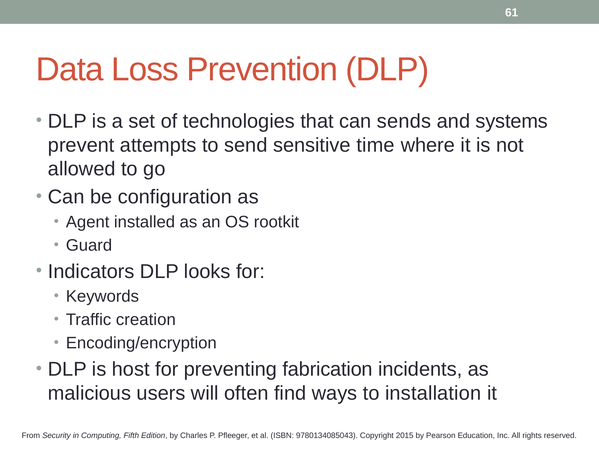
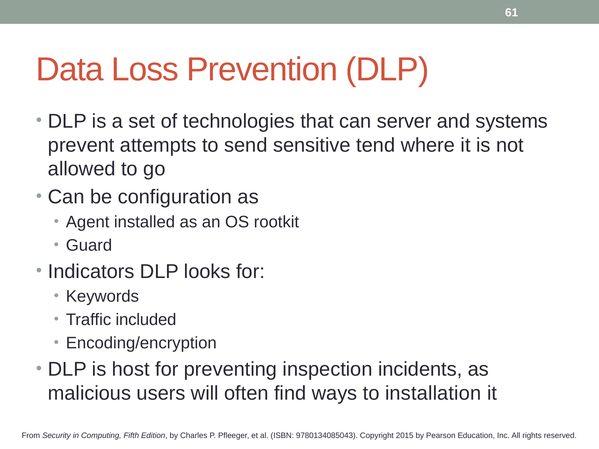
sends: sends -> server
time: time -> tend
creation: creation -> included
fabrication: fabrication -> inspection
